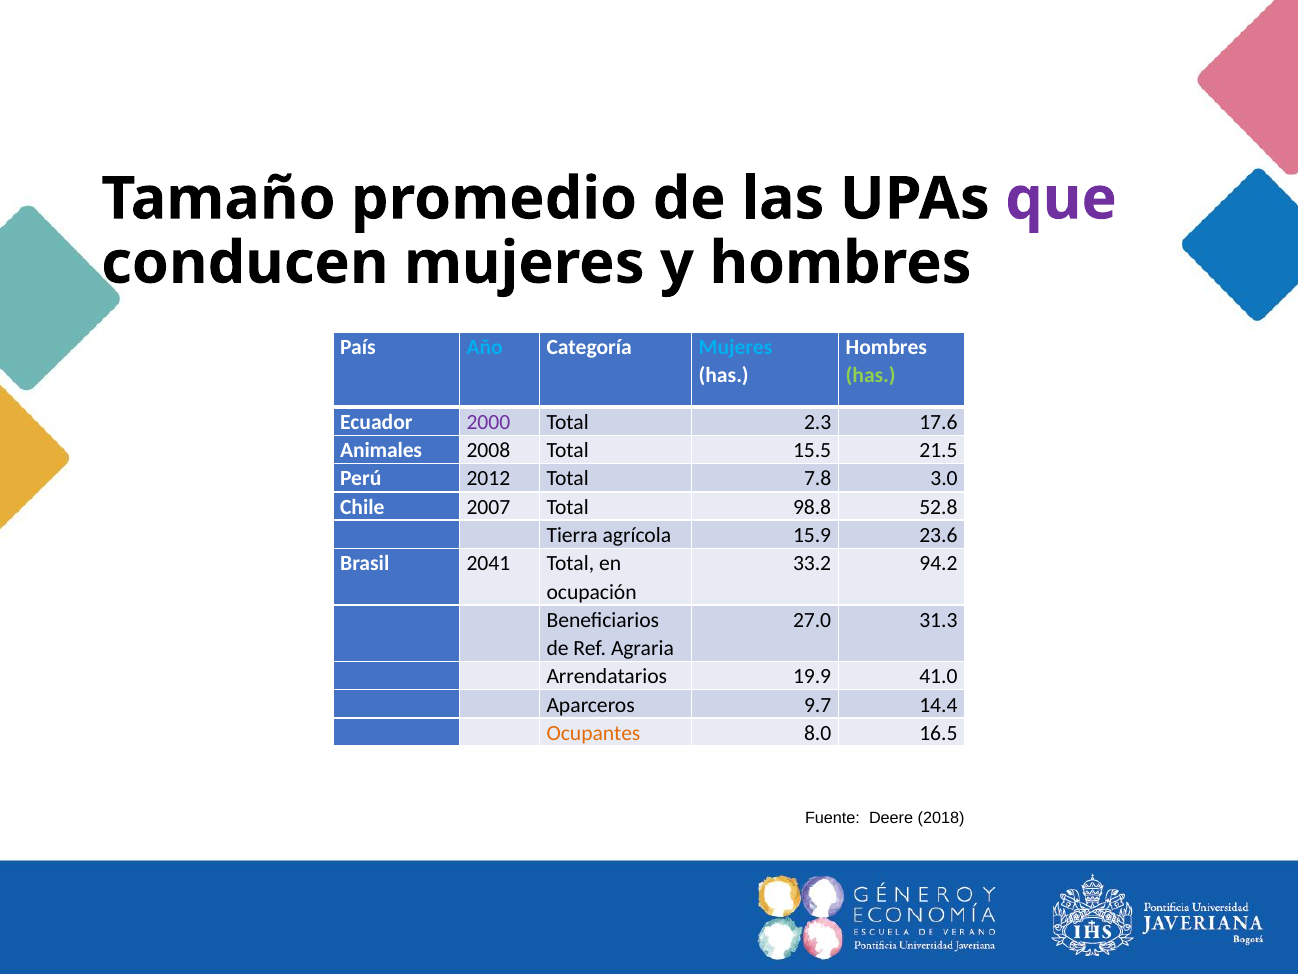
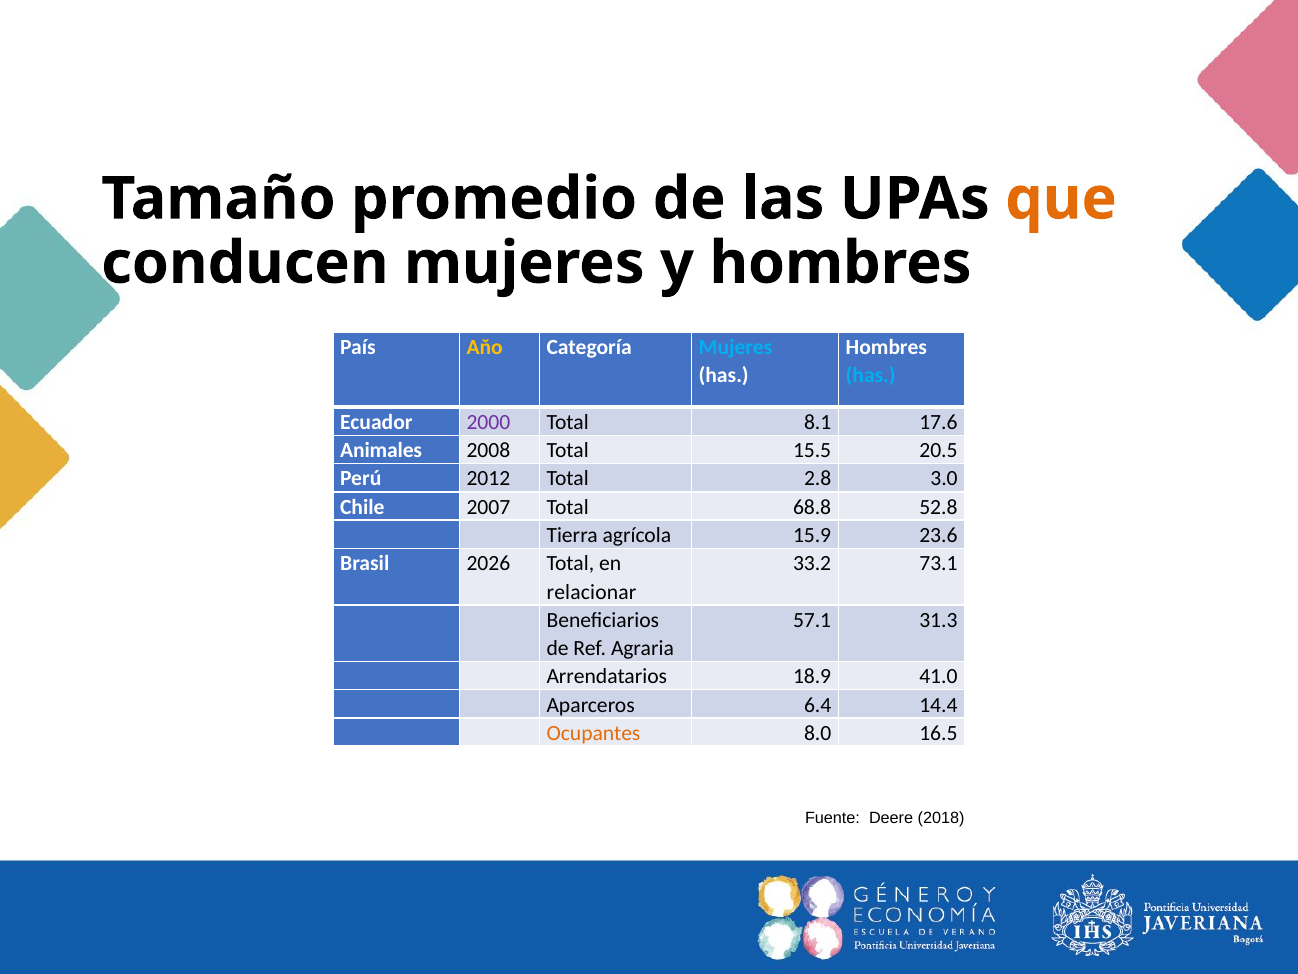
que colour: purple -> orange
Aňo colour: light blue -> yellow
has at (871, 376) colour: light green -> light blue
2.3: 2.3 -> 8.1
21.5: 21.5 -> 20.5
7.8: 7.8 -> 2.8
98.8: 98.8 -> 68.8
2041: 2041 -> 2026
94.2: 94.2 -> 73.1
ocupación: ocupación -> relacionar
27.0: 27.0 -> 57.1
19.9: 19.9 -> 18.9
9.7: 9.7 -> 6.4
